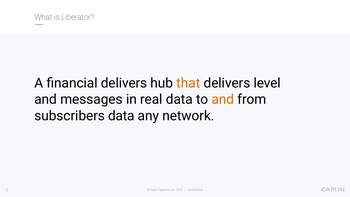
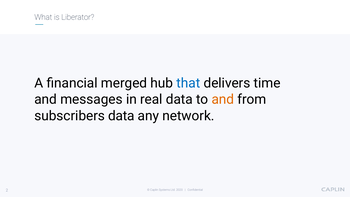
financial delivers: delivers -> merged
that colour: orange -> blue
level: level -> time
